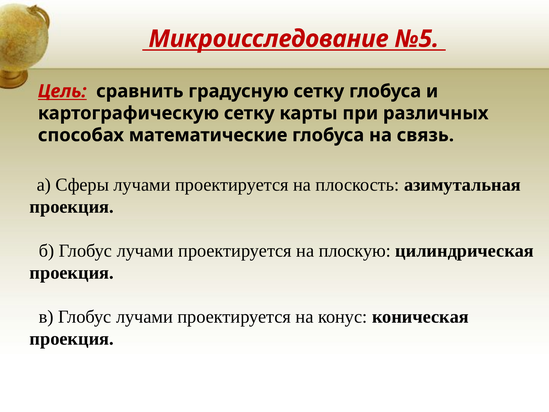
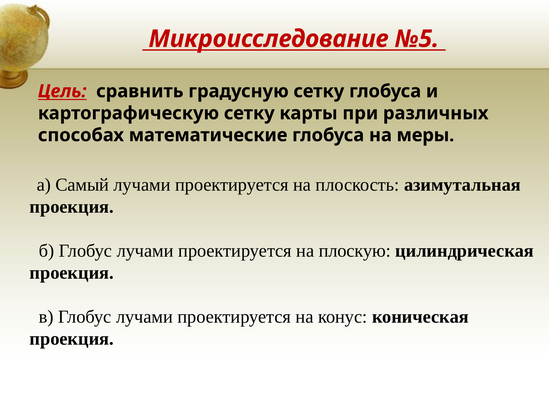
связь: связь -> меры
Сферы: Сферы -> Самый
